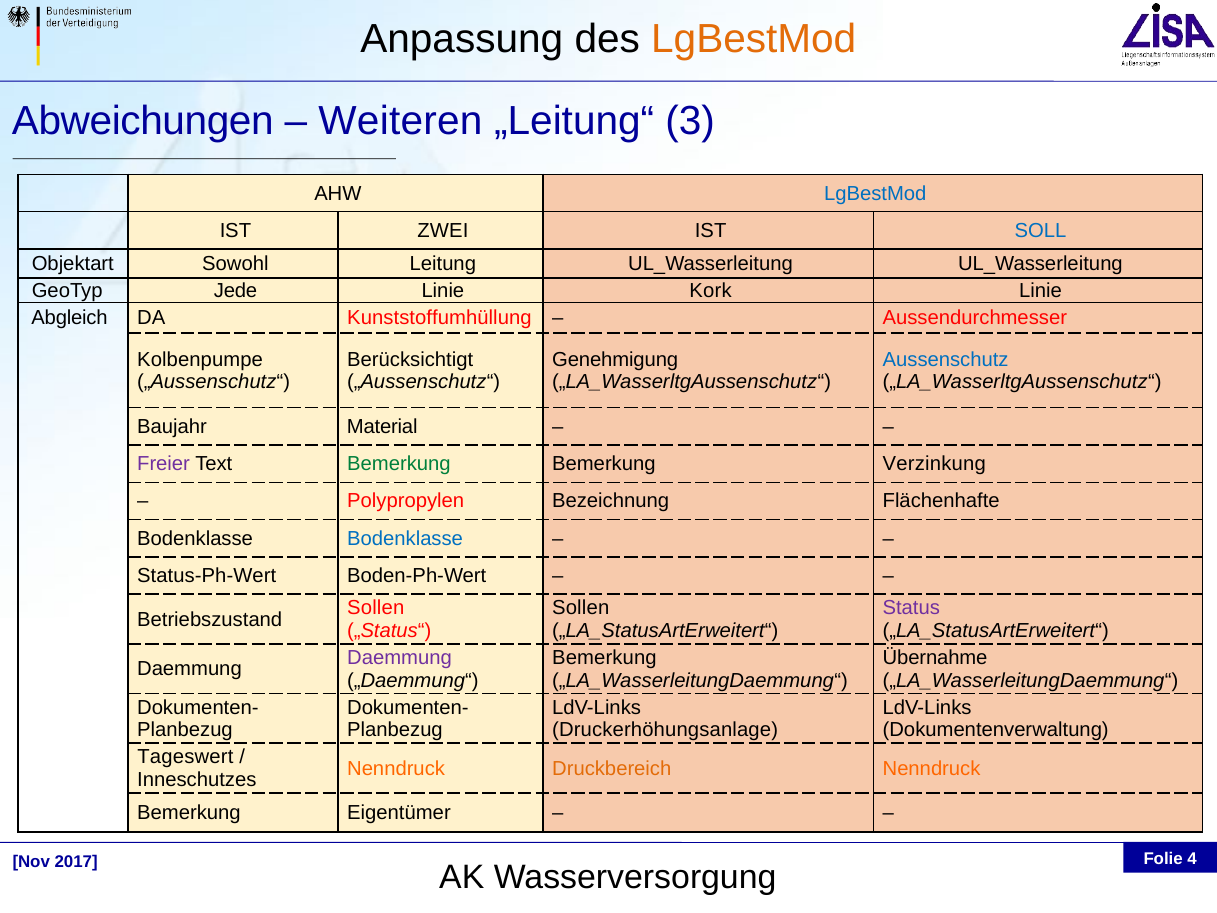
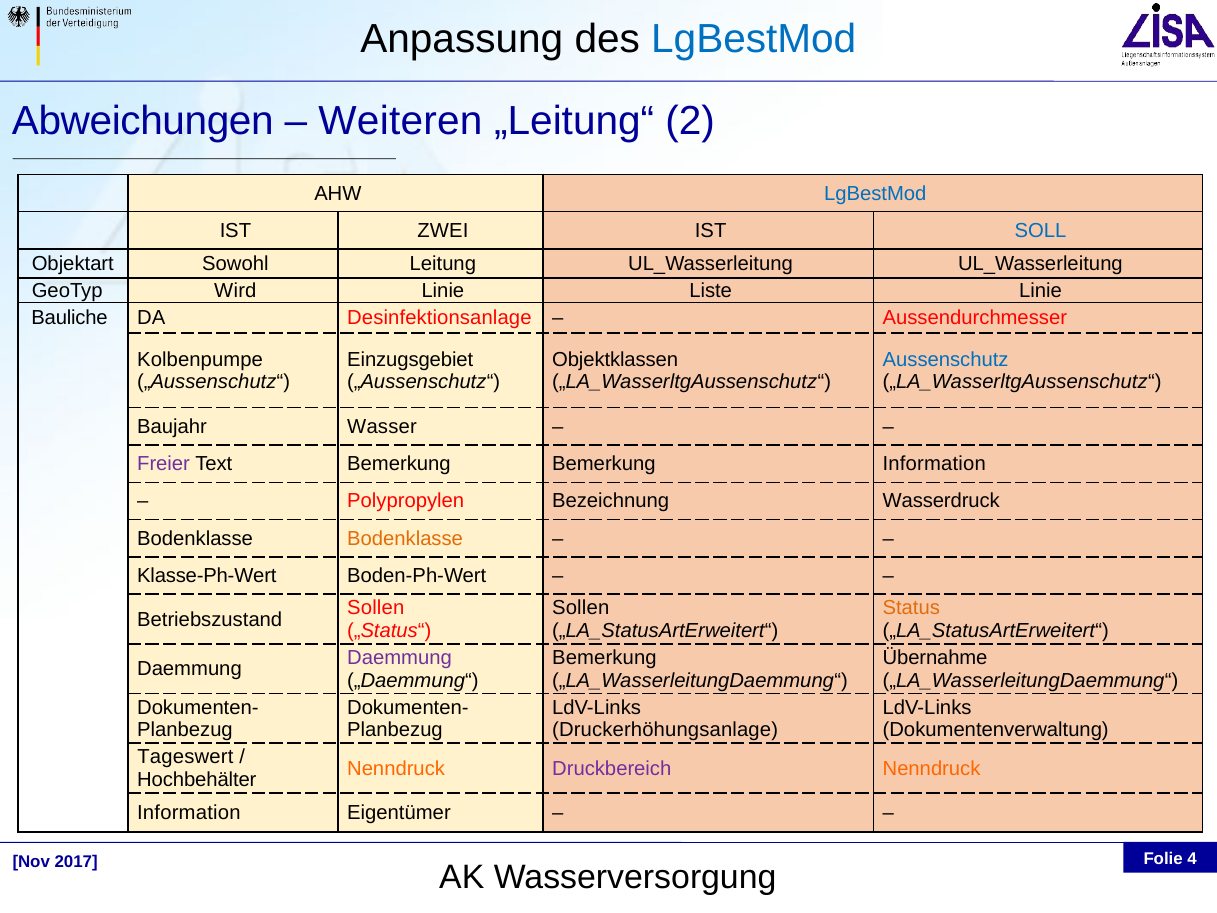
LgBestMod at (754, 40) colour: orange -> blue
3: 3 -> 2
Jede: Jede -> Wird
Kork: Kork -> Liste
Abgleich: Abgleich -> Bauliche
Kunststoffumhüllung: Kunststoffumhüllung -> Desinfektionsanlage
Berücksichtigt: Berücksichtigt -> Einzugsgebiet
Genehmigung: Genehmigung -> Objektklassen
Material: Material -> Wasser
Bemerkung at (399, 464) colour: green -> black
Bemerkung Verzinkung: Verzinkung -> Information
Flächenhafte: Flächenhafte -> Wasserdruck
Bodenklasse at (405, 538) colour: blue -> orange
Status-Ph-Wert: Status-Ph-Wert -> Klasse-Ph-Wert
Status colour: purple -> orange
Druckbereich colour: orange -> purple
Inneschutzes: Inneschutzes -> Hochbehälter
Bemerkung at (189, 813): Bemerkung -> Information
